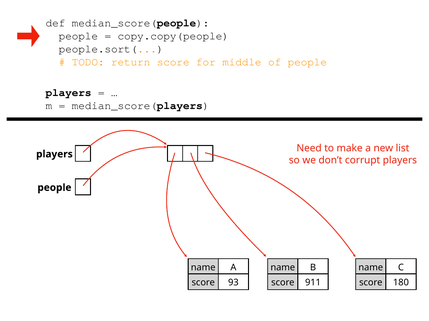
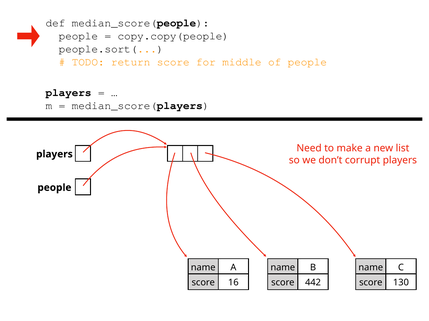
93: 93 -> 16
911: 911 -> 442
180: 180 -> 130
